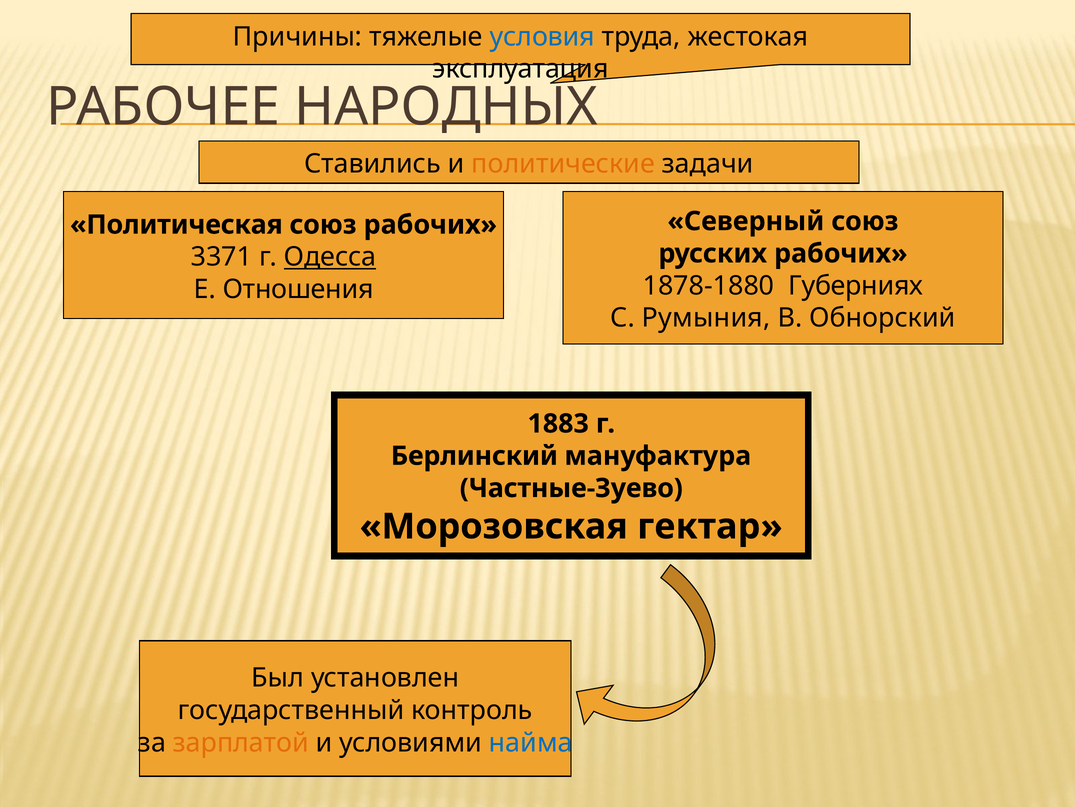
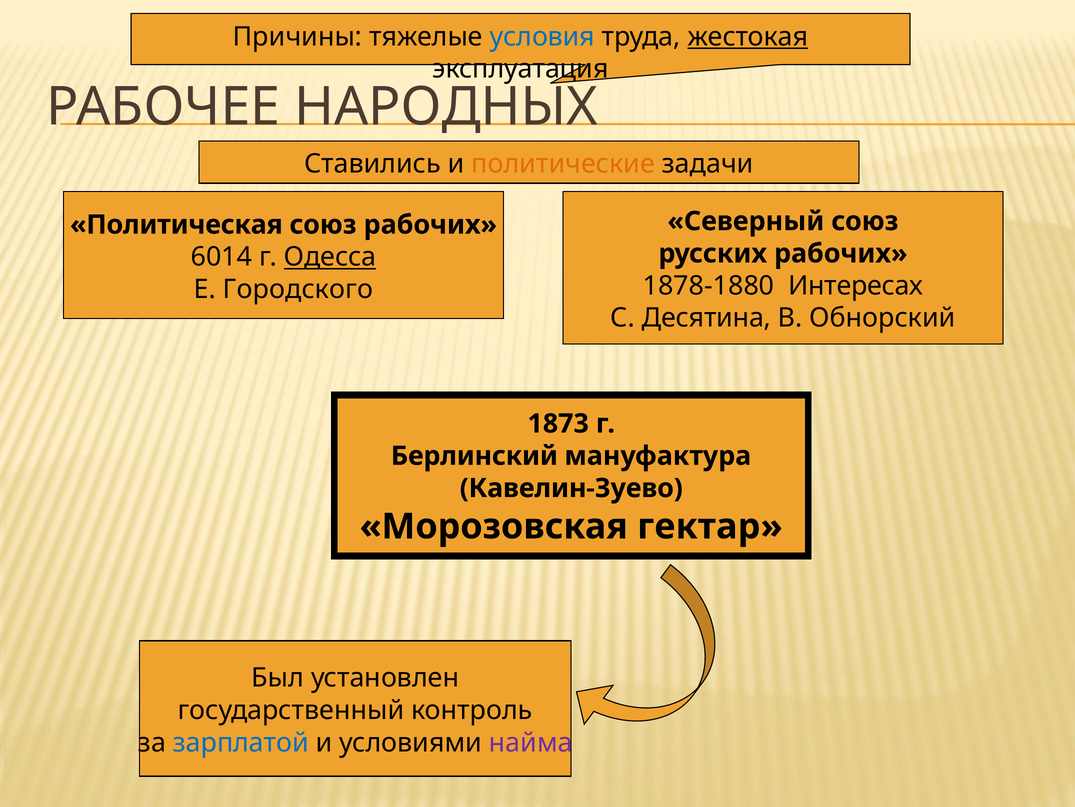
жестокая underline: none -> present
3371: 3371 -> 6014
Губерниях: Губерниях -> Интересах
Отношения: Отношения -> Городского
Румыния: Румыния -> Десятина
1883: 1883 -> 1873
Частные-Зуево: Частные-Зуево -> Кавелин-Зуево
зарплатой colour: orange -> blue
найма colour: blue -> purple
